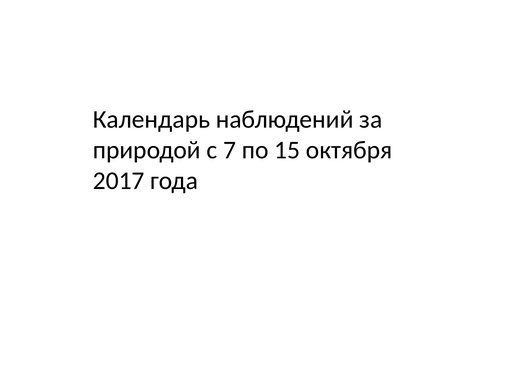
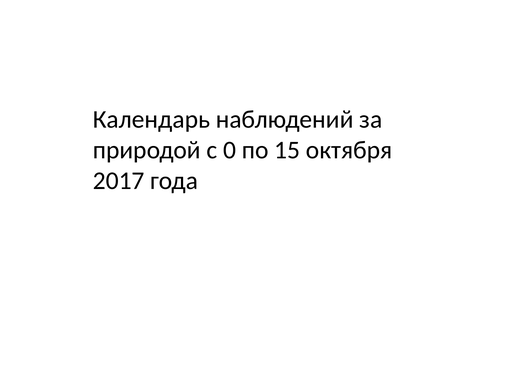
7: 7 -> 0
